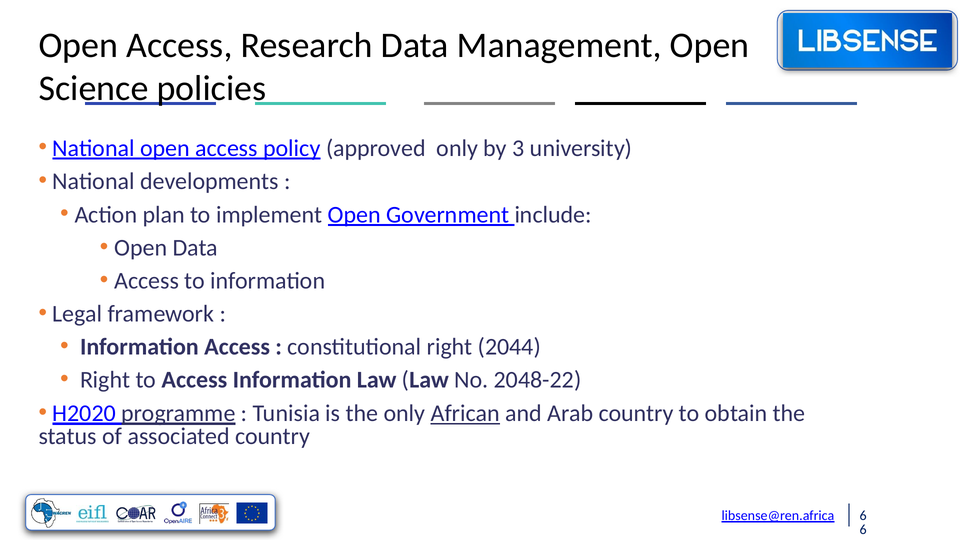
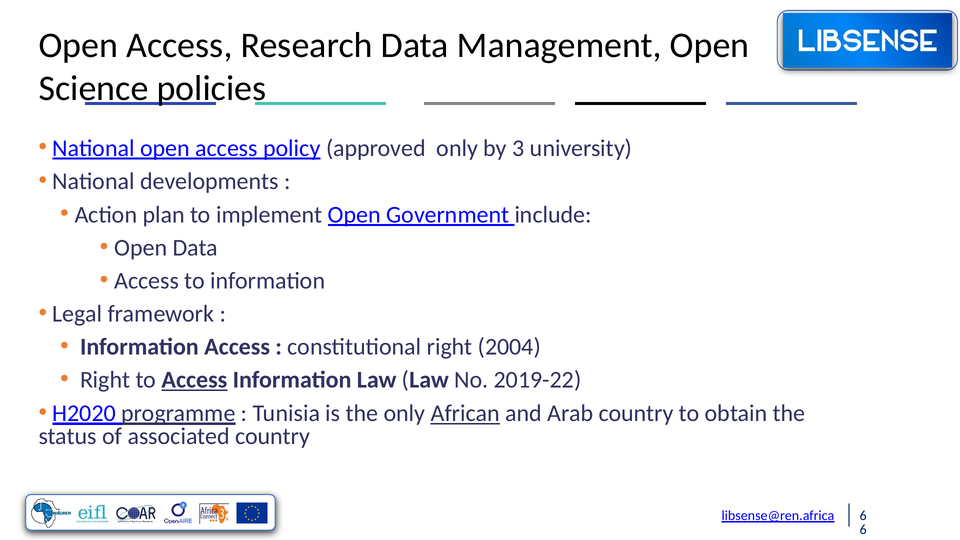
2044: 2044 -> 2004
Access at (194, 380) underline: none -> present
2048-22: 2048-22 -> 2019-22
